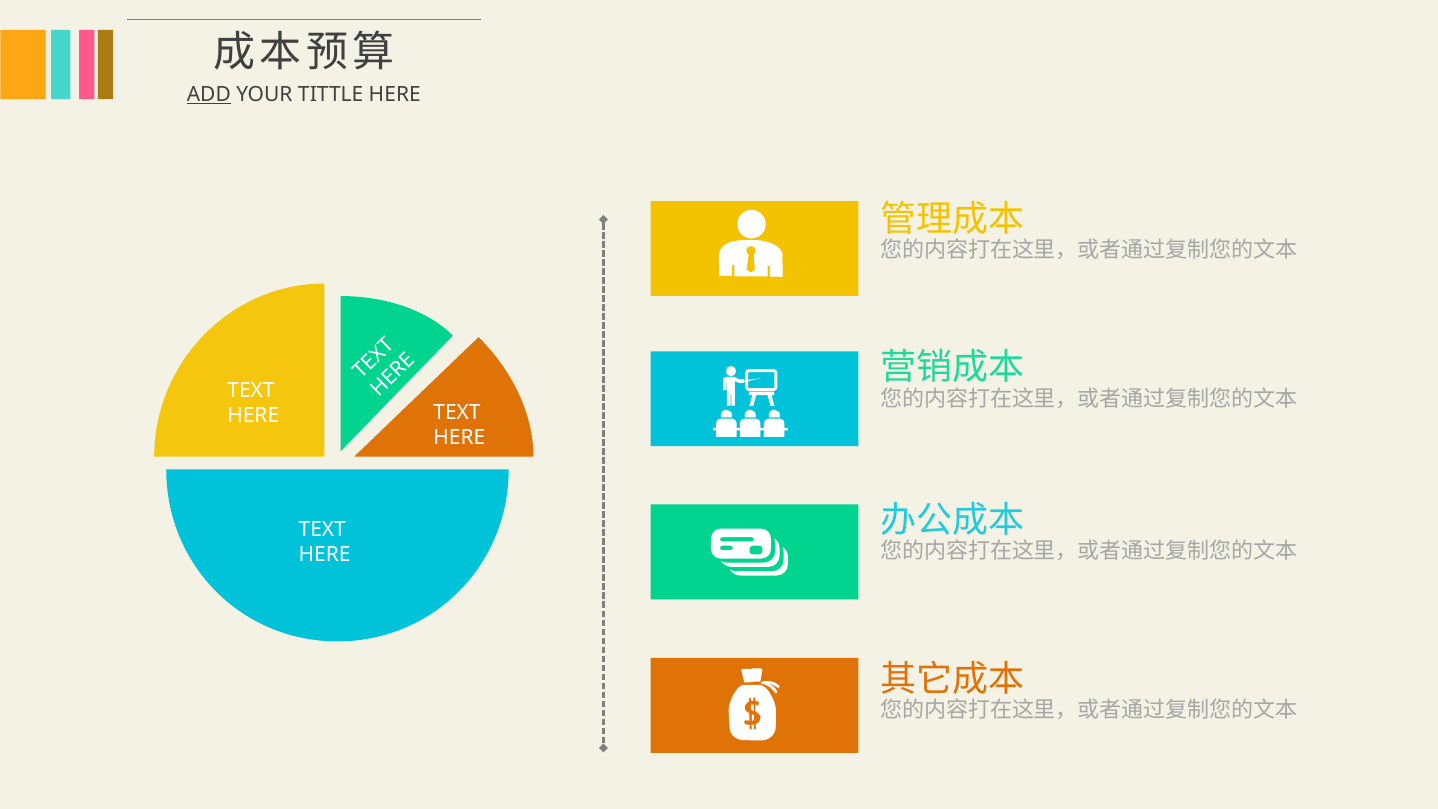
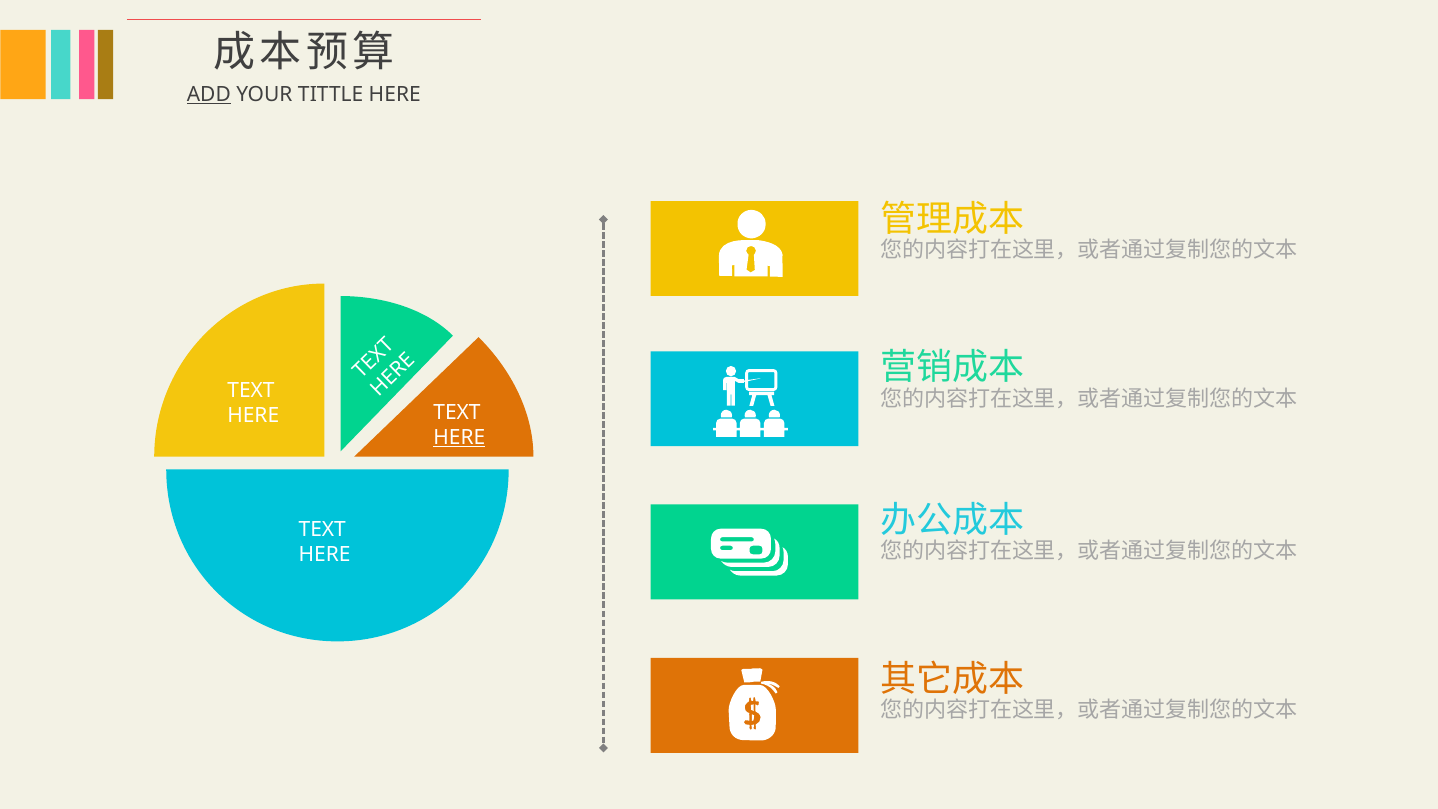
HERE at (459, 438) underline: none -> present
